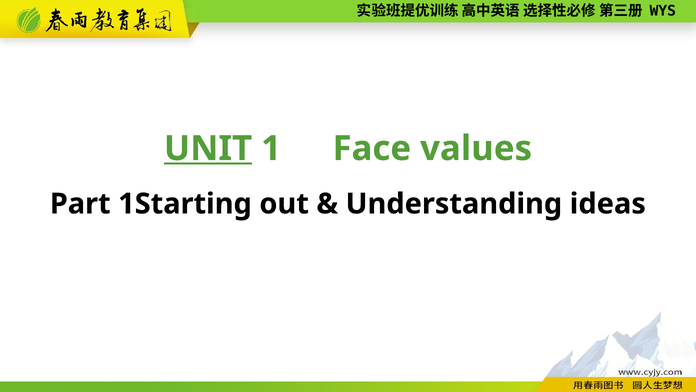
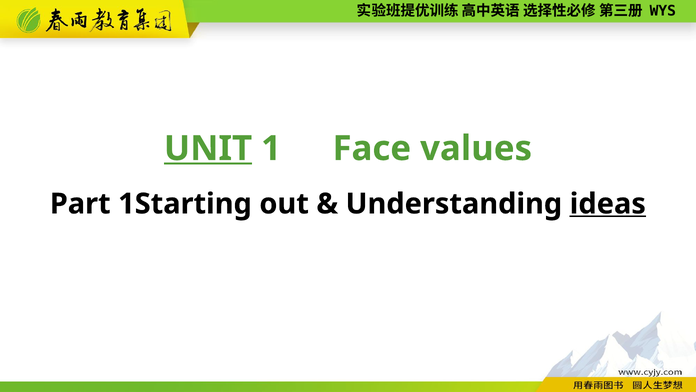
ideas underline: none -> present
